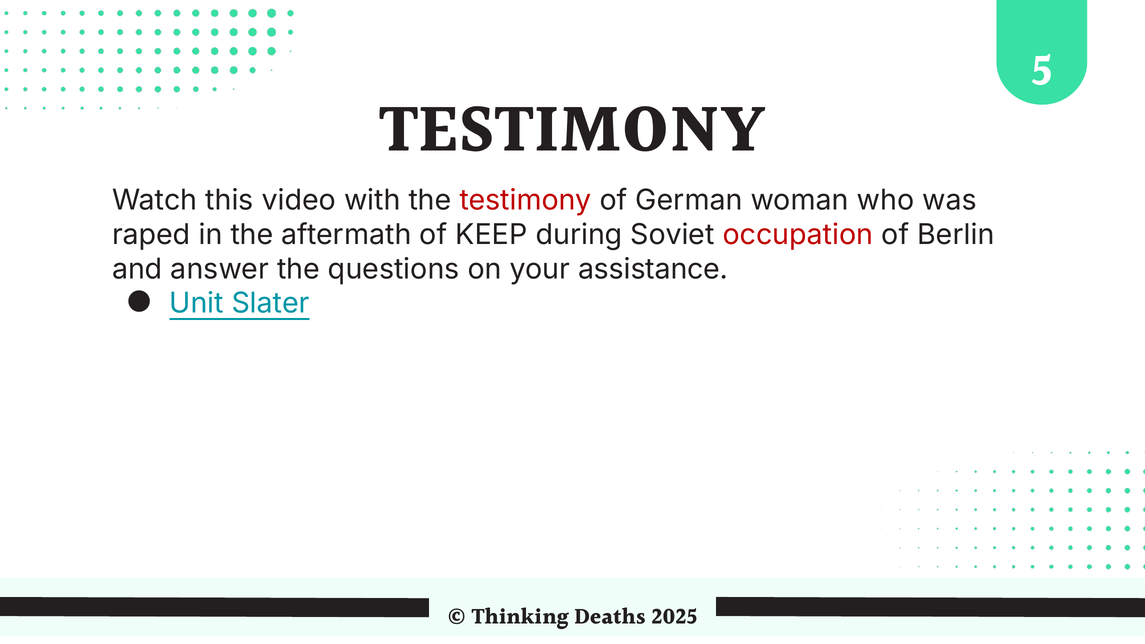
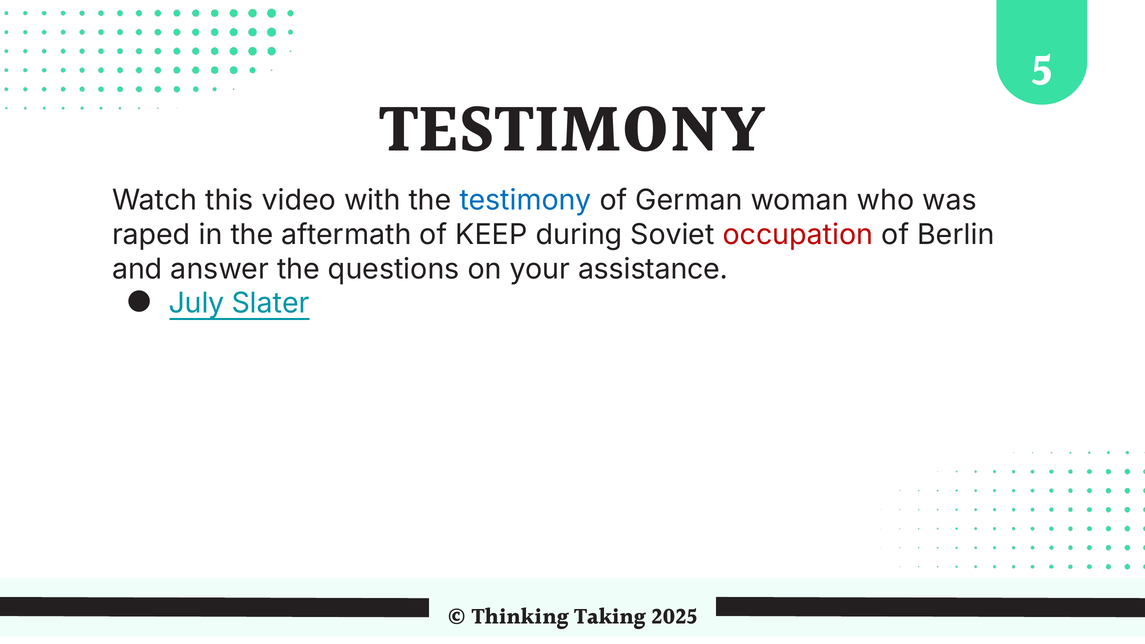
testimony at (526, 200) colour: red -> blue
Unit: Unit -> July
Deaths: Deaths -> Taking
